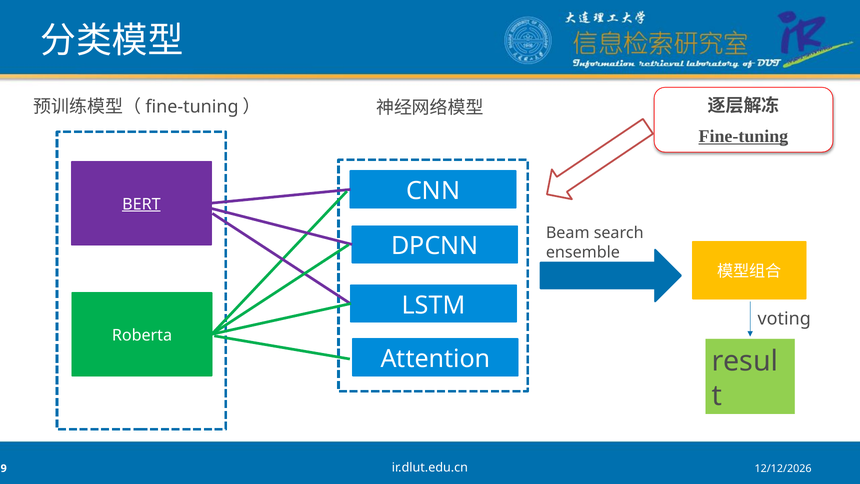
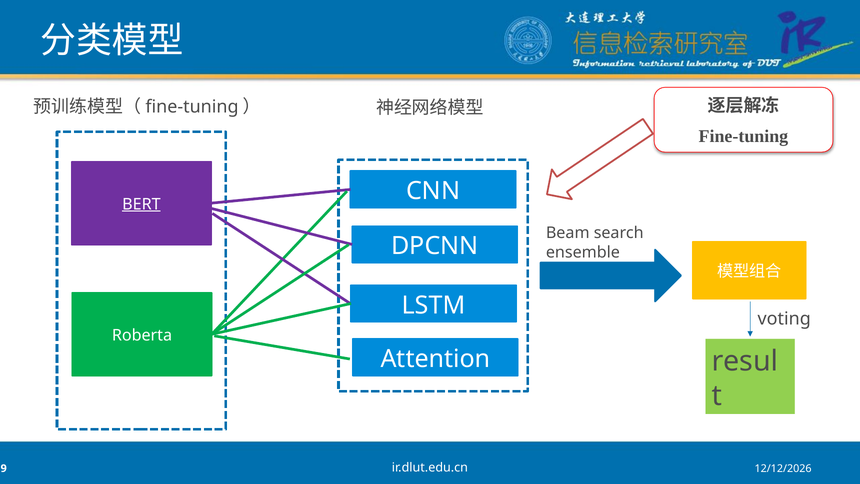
Fine-tuning at (743, 136) underline: present -> none
